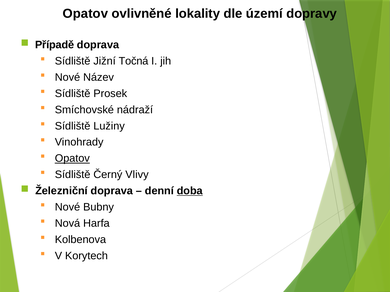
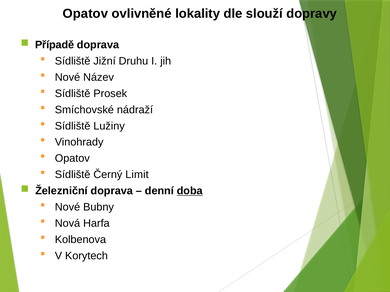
území: území -> slouží
Točná: Točná -> Druhu
Opatov at (72, 159) underline: present -> none
Vlivy: Vlivy -> Limit
